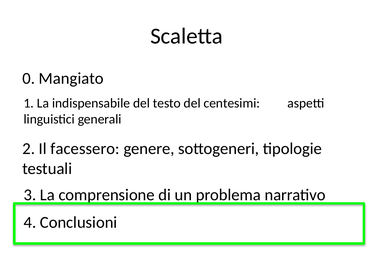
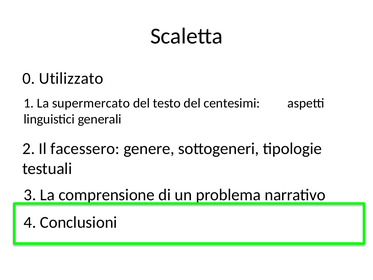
Mangiato: Mangiato -> Utilizzato
indispensabile: indispensabile -> supermercato
